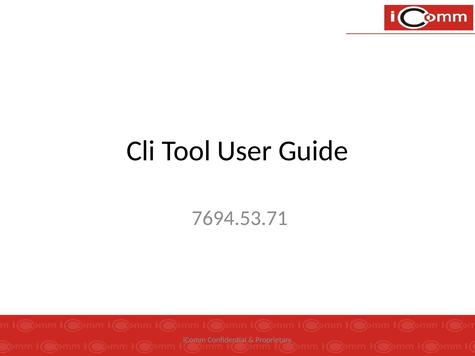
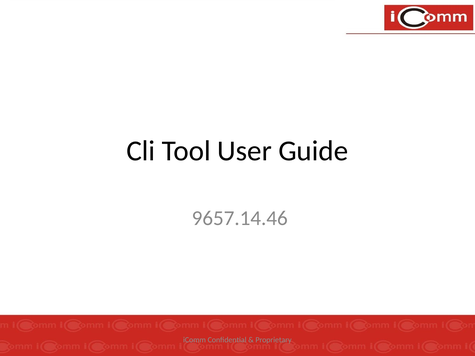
7694.53.71: 7694.53.71 -> 9657.14.46
